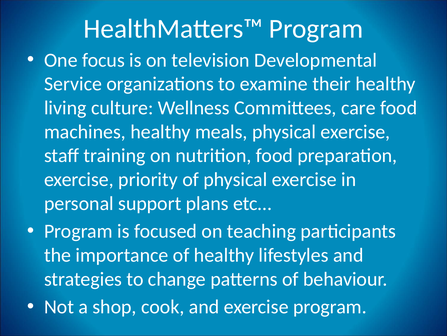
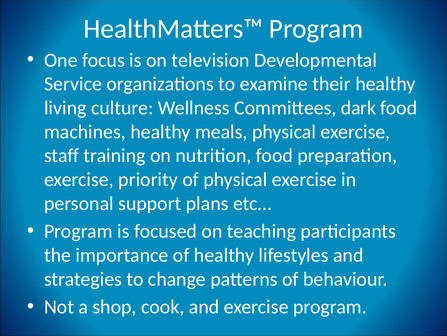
care: care -> dark
